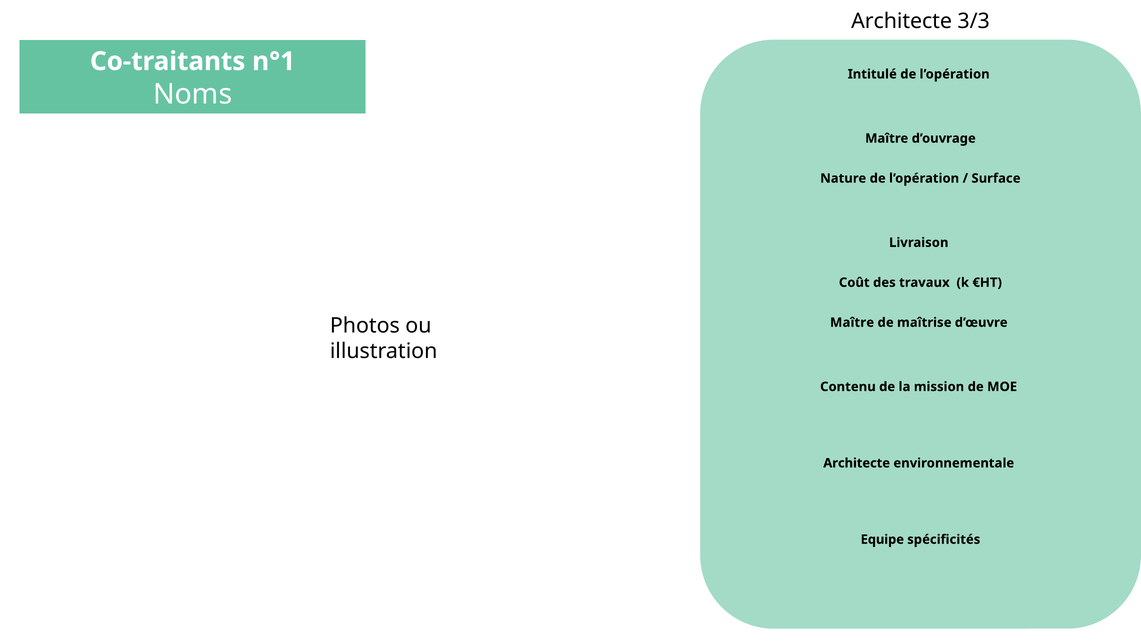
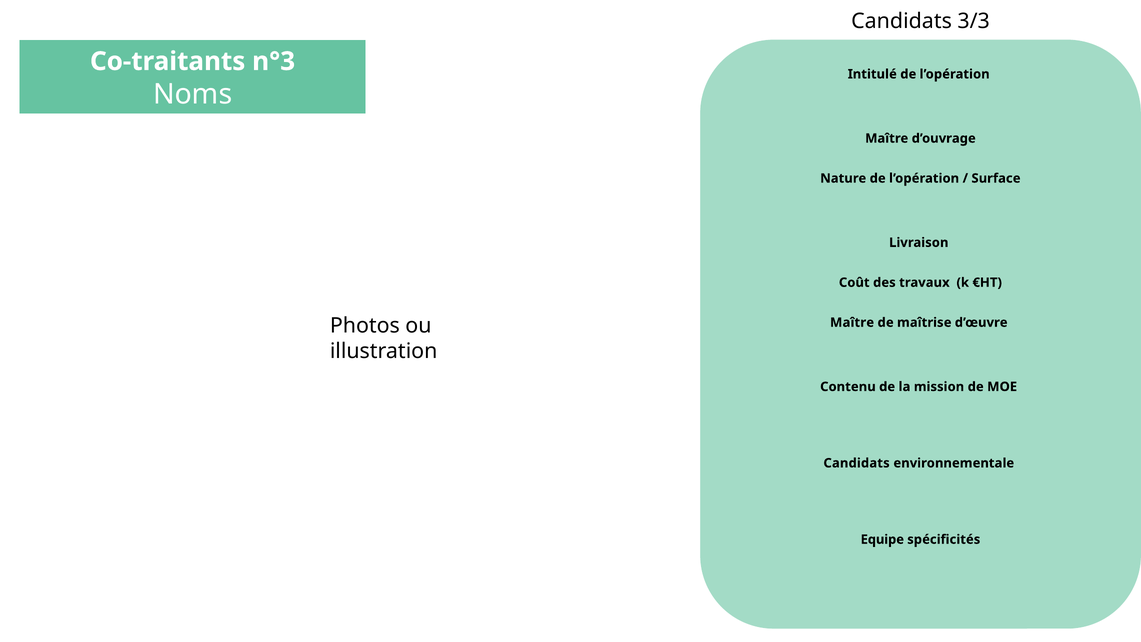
Architecte at (902, 21): Architecte -> Candidats
n°1: n°1 -> n°3
Architecte at (857, 463): Architecte -> Candidats
